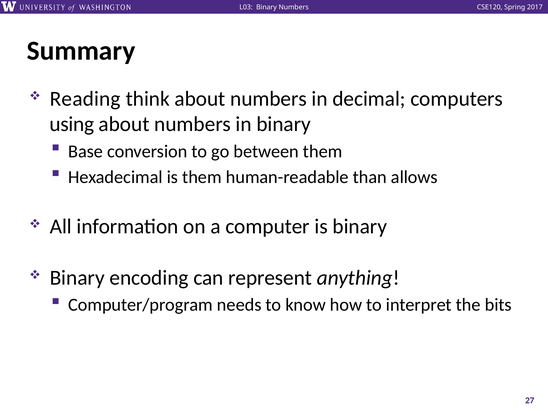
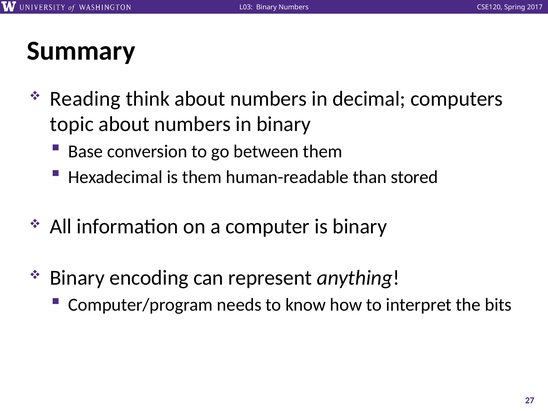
using: using -> topic
allows: allows -> stored
